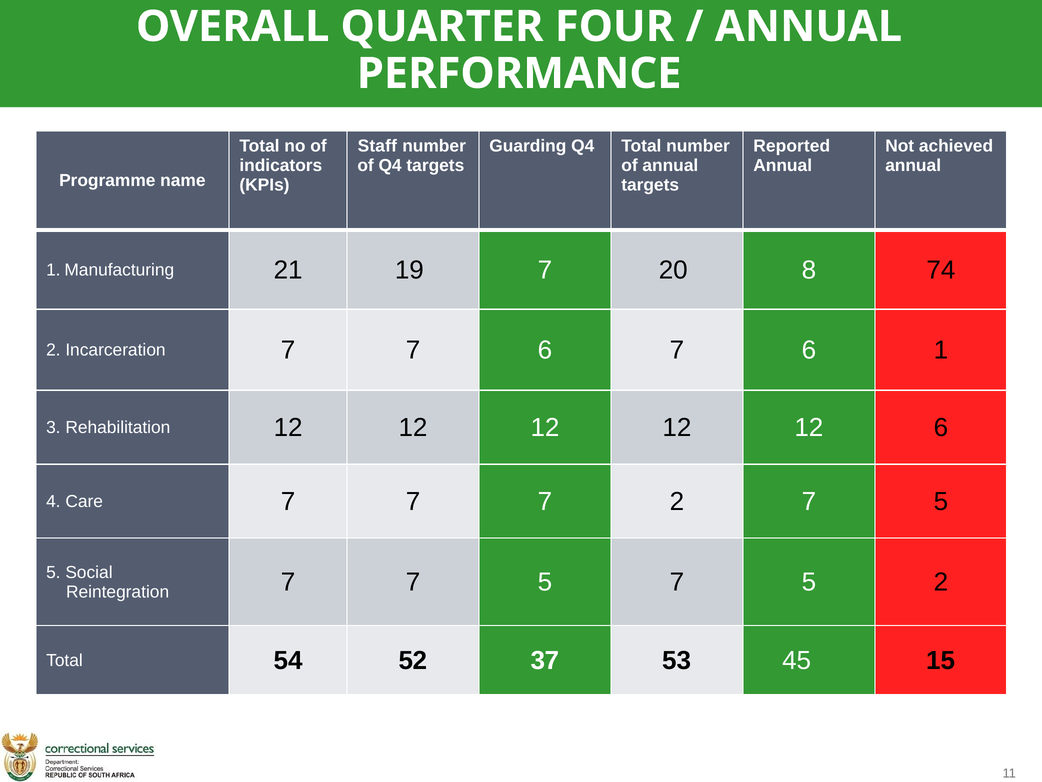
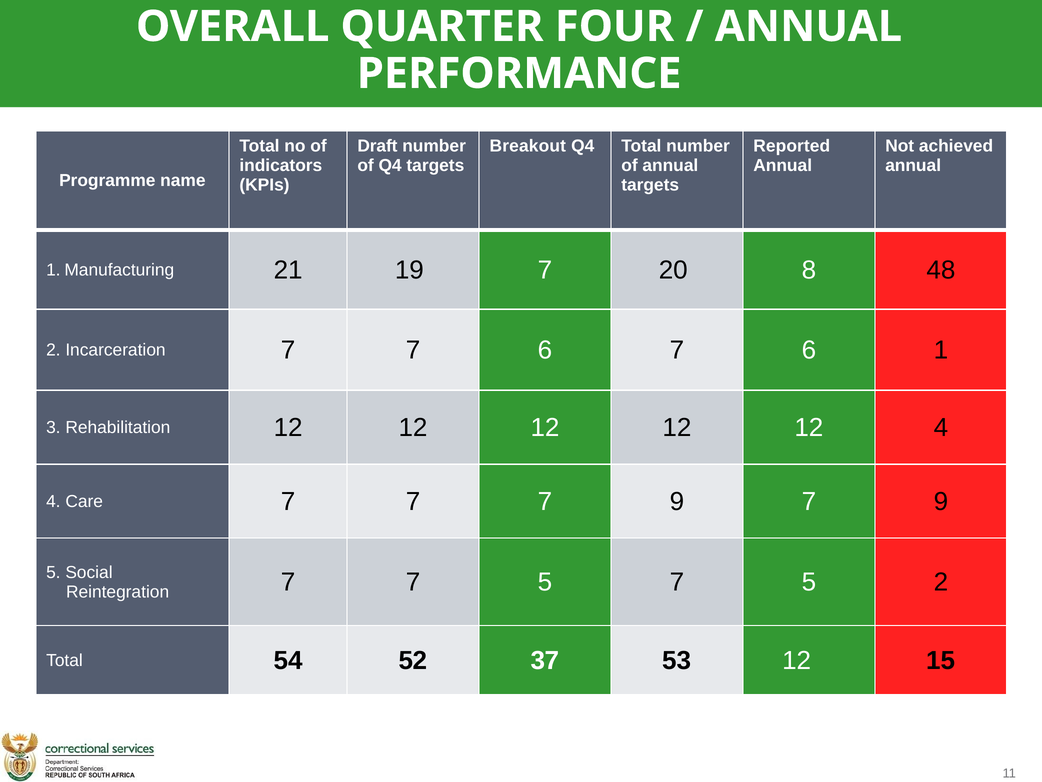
Staff: Staff -> Draft
Guarding: Guarding -> Breakout
74: 74 -> 48
12 6: 6 -> 4
7 7 2: 2 -> 9
5 at (941, 501): 5 -> 9
53 45: 45 -> 12
